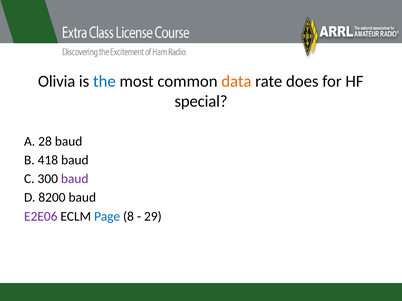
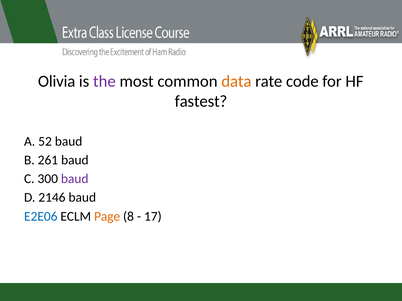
the colour: blue -> purple
does: does -> code
special: special -> fastest
28: 28 -> 52
418: 418 -> 261
8200: 8200 -> 2146
E2E06 colour: purple -> blue
Page colour: blue -> orange
29: 29 -> 17
